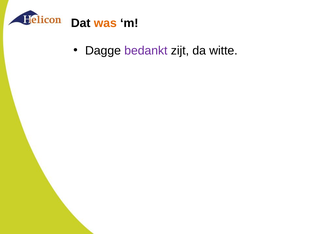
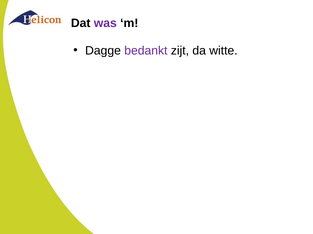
was colour: orange -> purple
